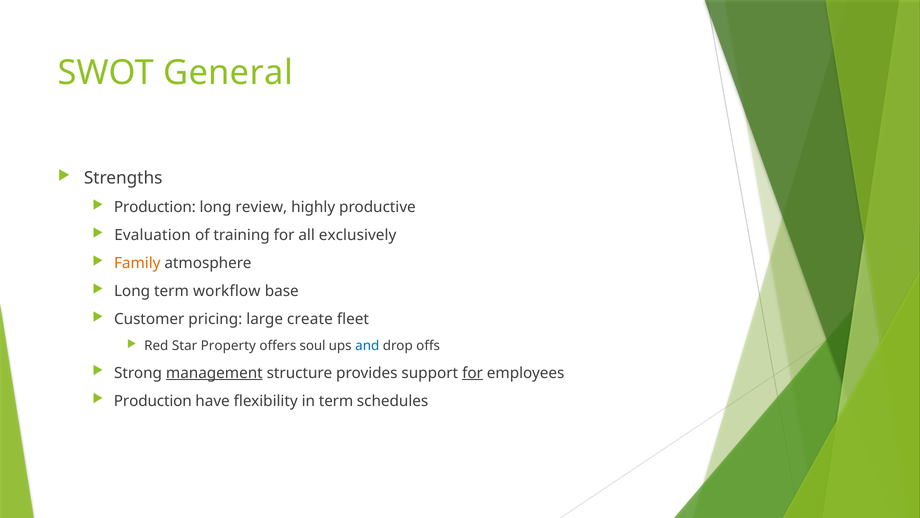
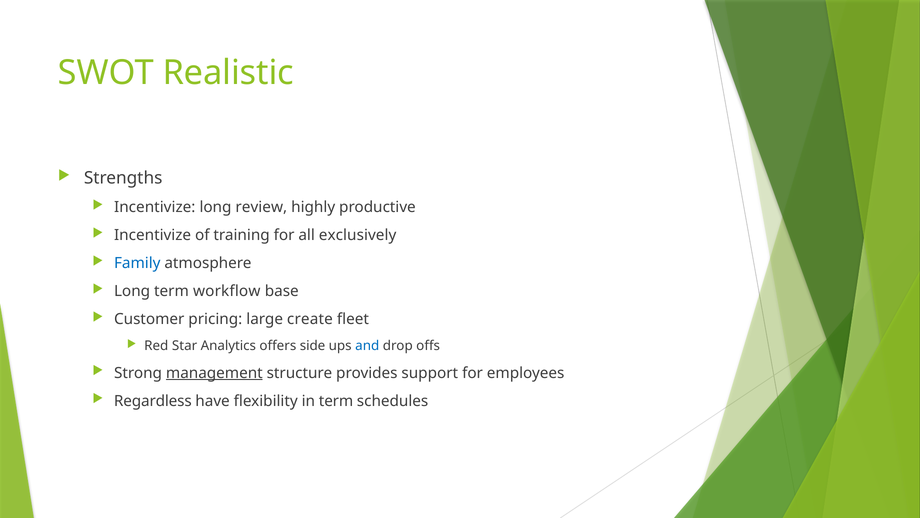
General: General -> Realistic
Production at (155, 207): Production -> Incentivize
Evaluation at (153, 235): Evaluation -> Incentivize
Family colour: orange -> blue
Property: Property -> Analytics
soul: soul -> side
for at (473, 373) underline: present -> none
Production at (153, 401): Production -> Regardless
